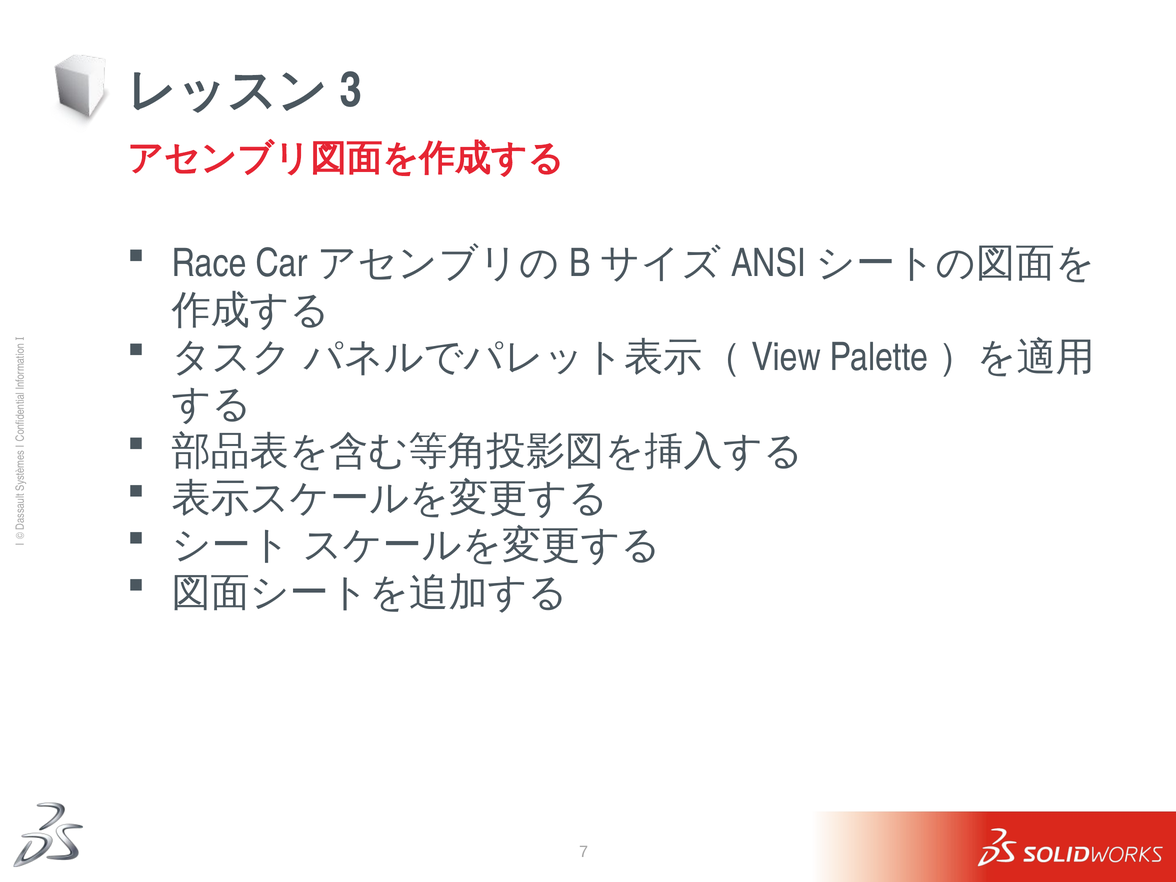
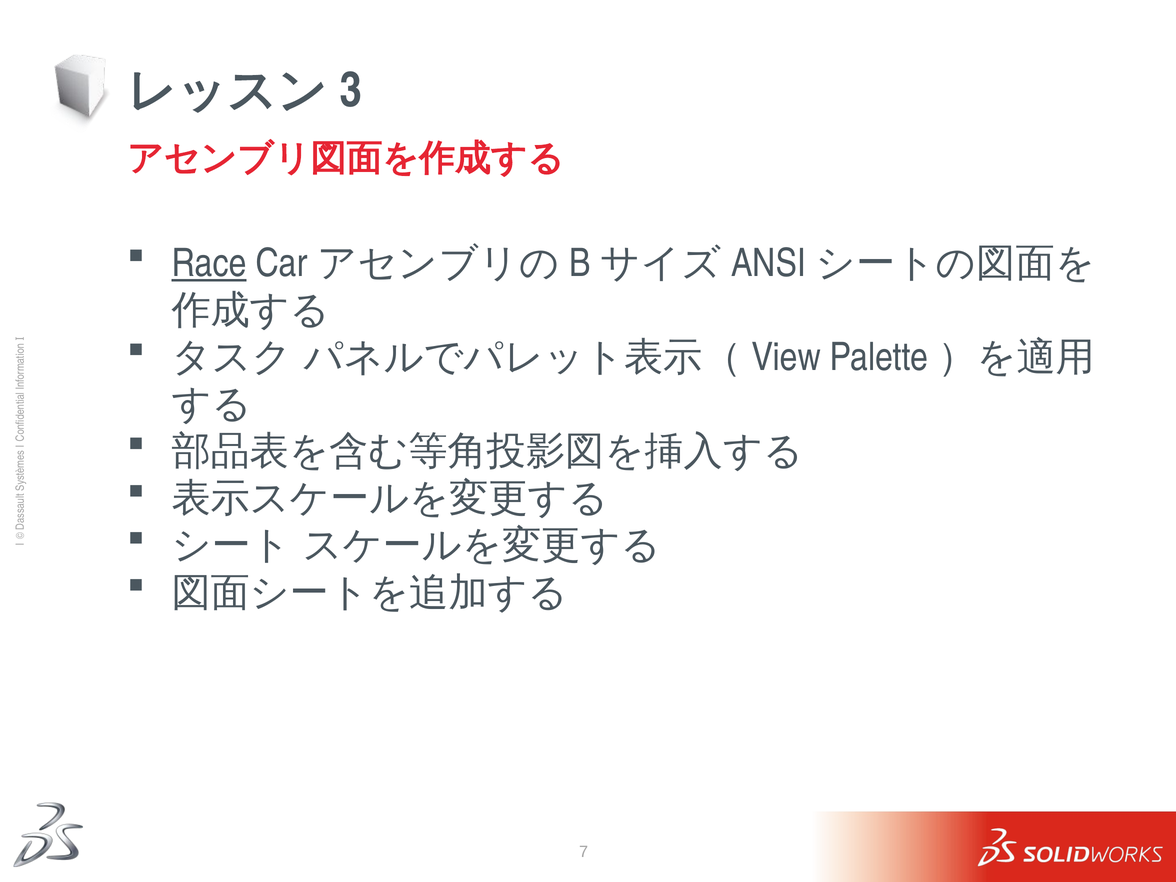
Race underline: none -> present
